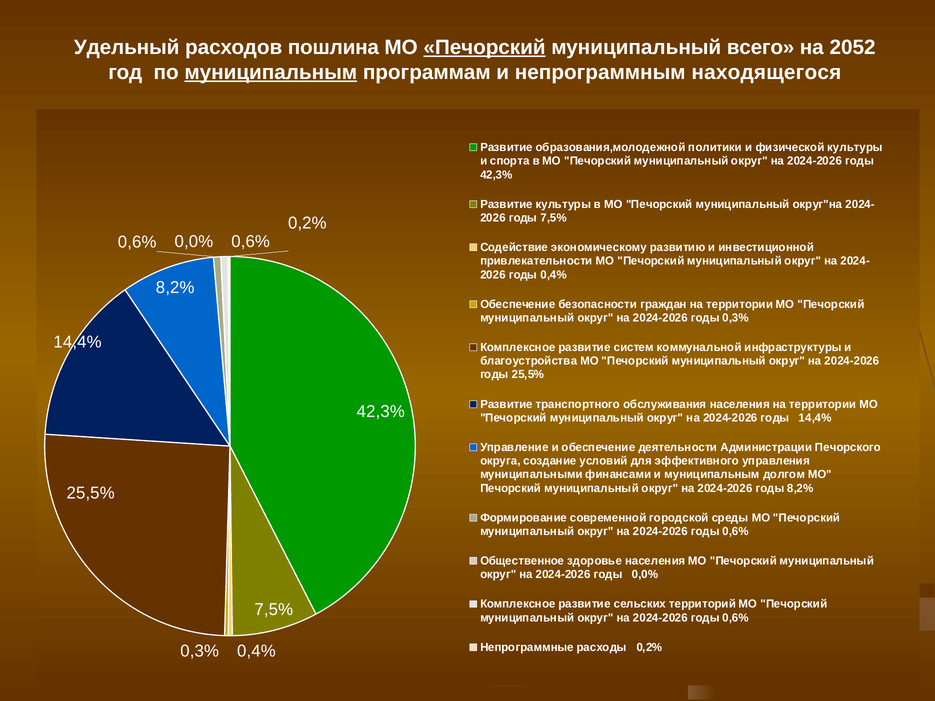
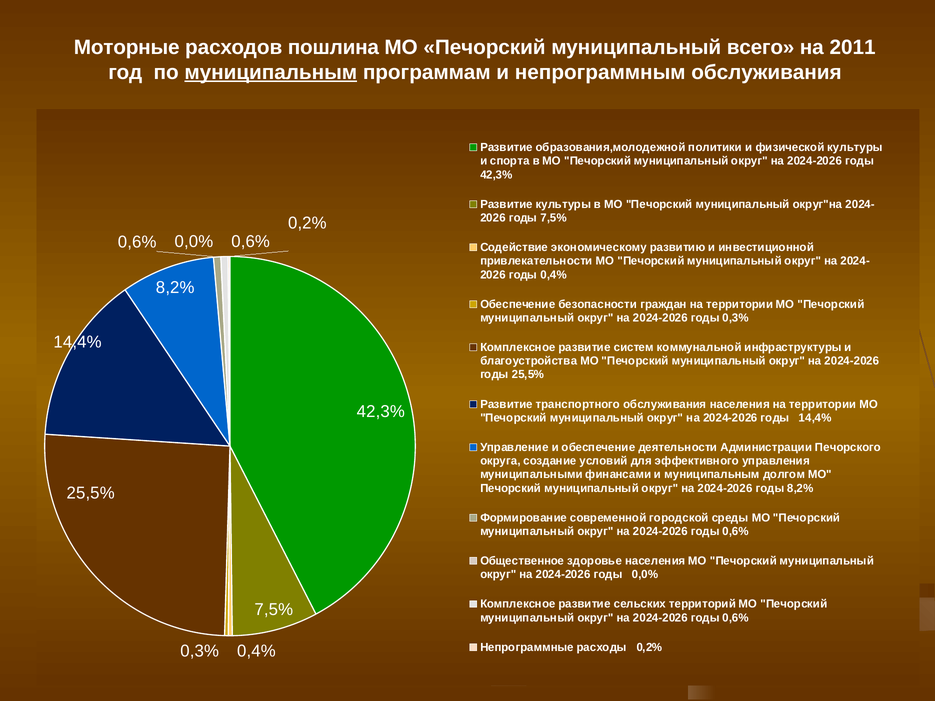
Удельный: Удельный -> Моторные
Печорский at (485, 47) underline: present -> none
2052: 2052 -> 2011
непрограммным находящегося: находящегося -> обслуживания
